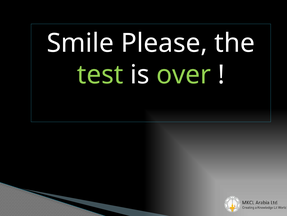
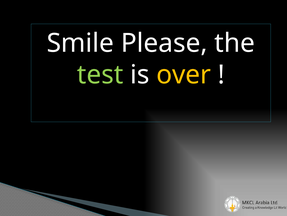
over colour: light green -> yellow
